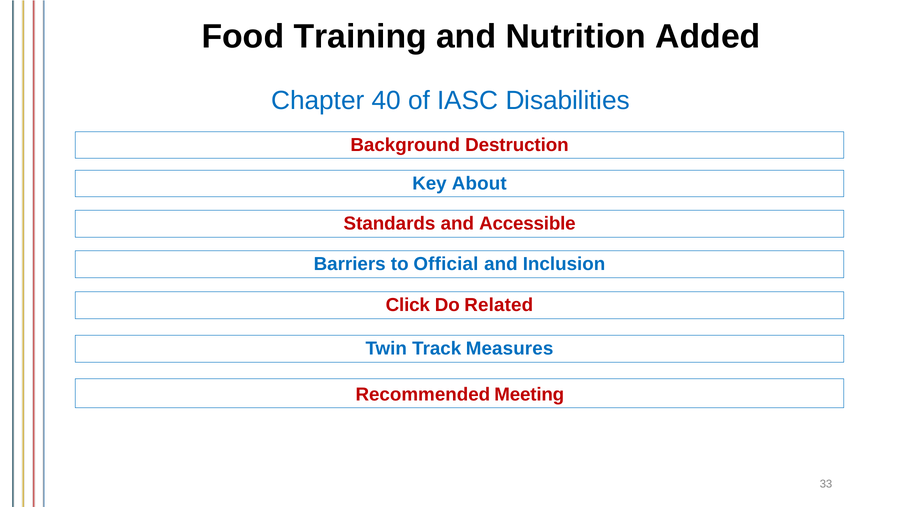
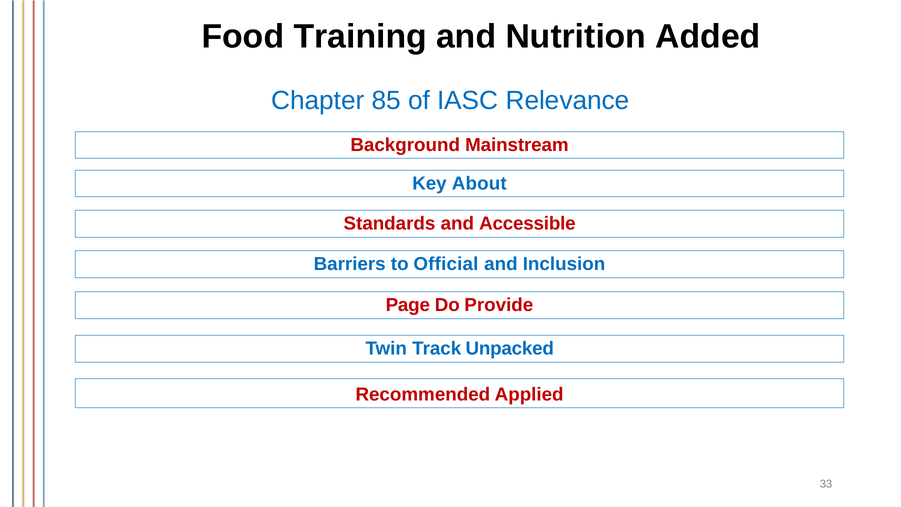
40: 40 -> 85
Disabilities: Disabilities -> Relevance
Destruction: Destruction -> Mainstream
Click: Click -> Page
Related: Related -> Provide
Measures: Measures -> Unpacked
Meeting: Meeting -> Applied
